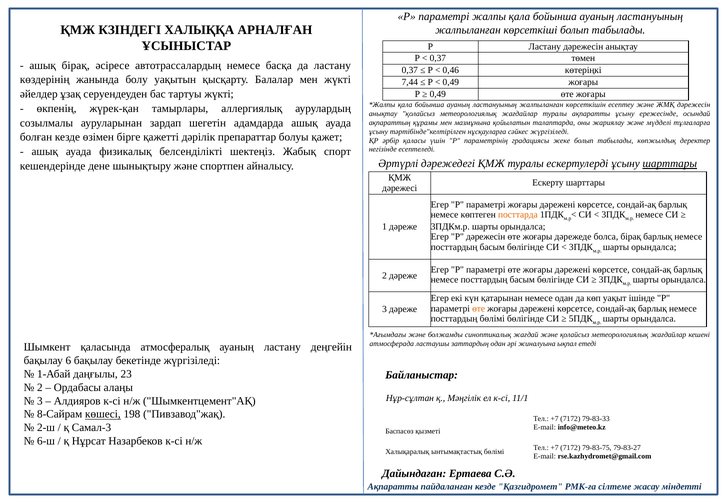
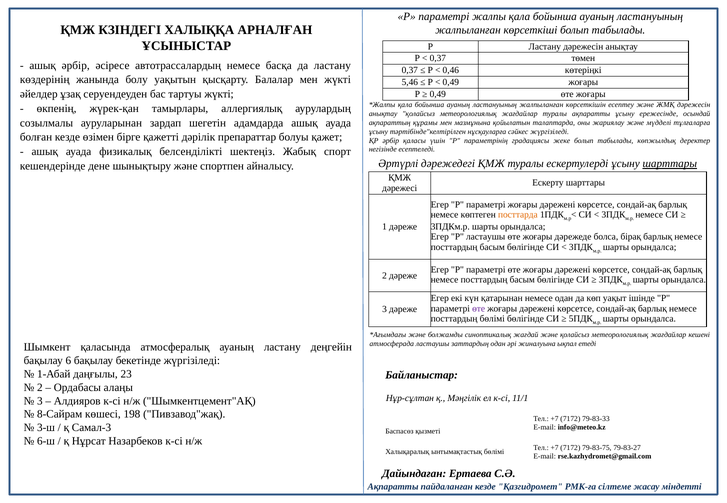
ашық бірақ: бірақ -> әрбір
7,44: 7,44 -> 5,46
P дәрежесін: дәрежесін -> ластаушы
өте at (479, 309) colour: orange -> purple
көшесі underline: present -> none
2-ш: 2-ш -> 3-ш
